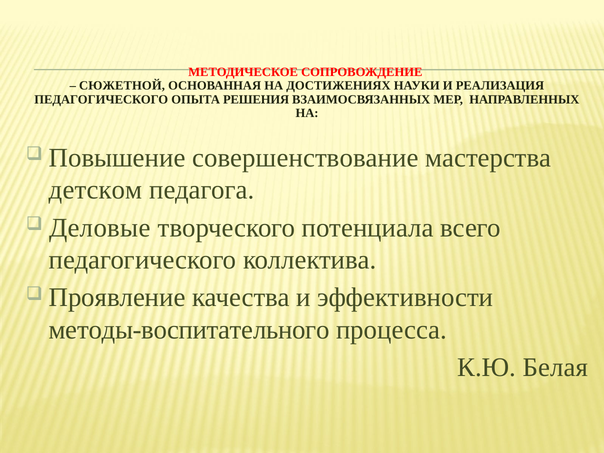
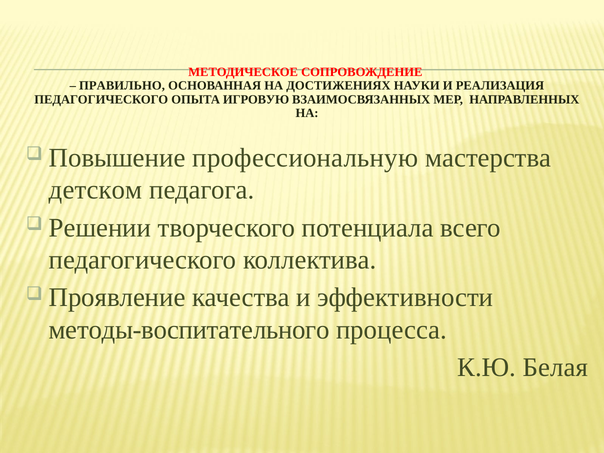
СЮЖЕТНОЙ: СЮЖЕТНОЙ -> ПРАВИЛЬНО
РЕШЕНИЯ: РЕШЕНИЯ -> ИГРОВУЮ
совершенствование: совершенствование -> профессиональную
Деловые: Деловые -> Решении
